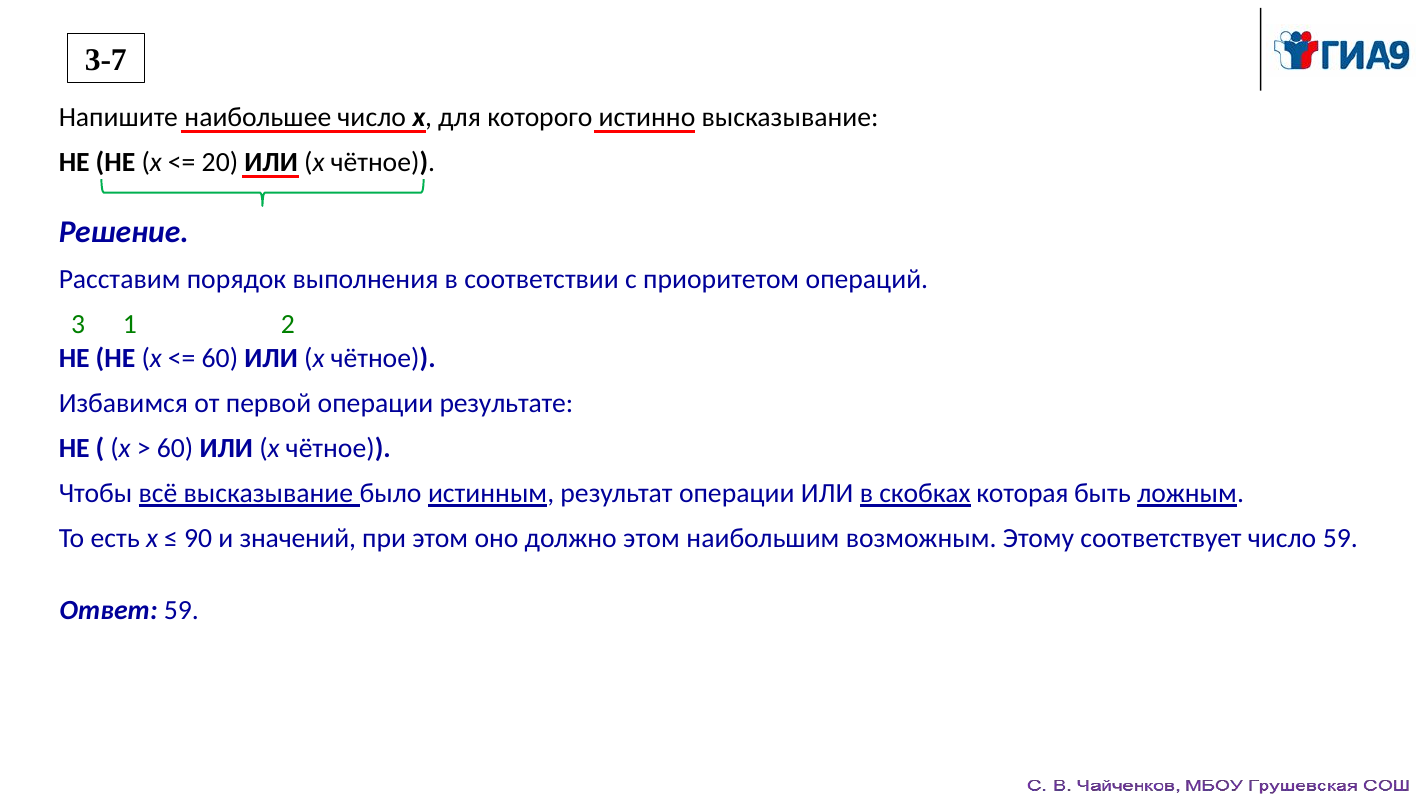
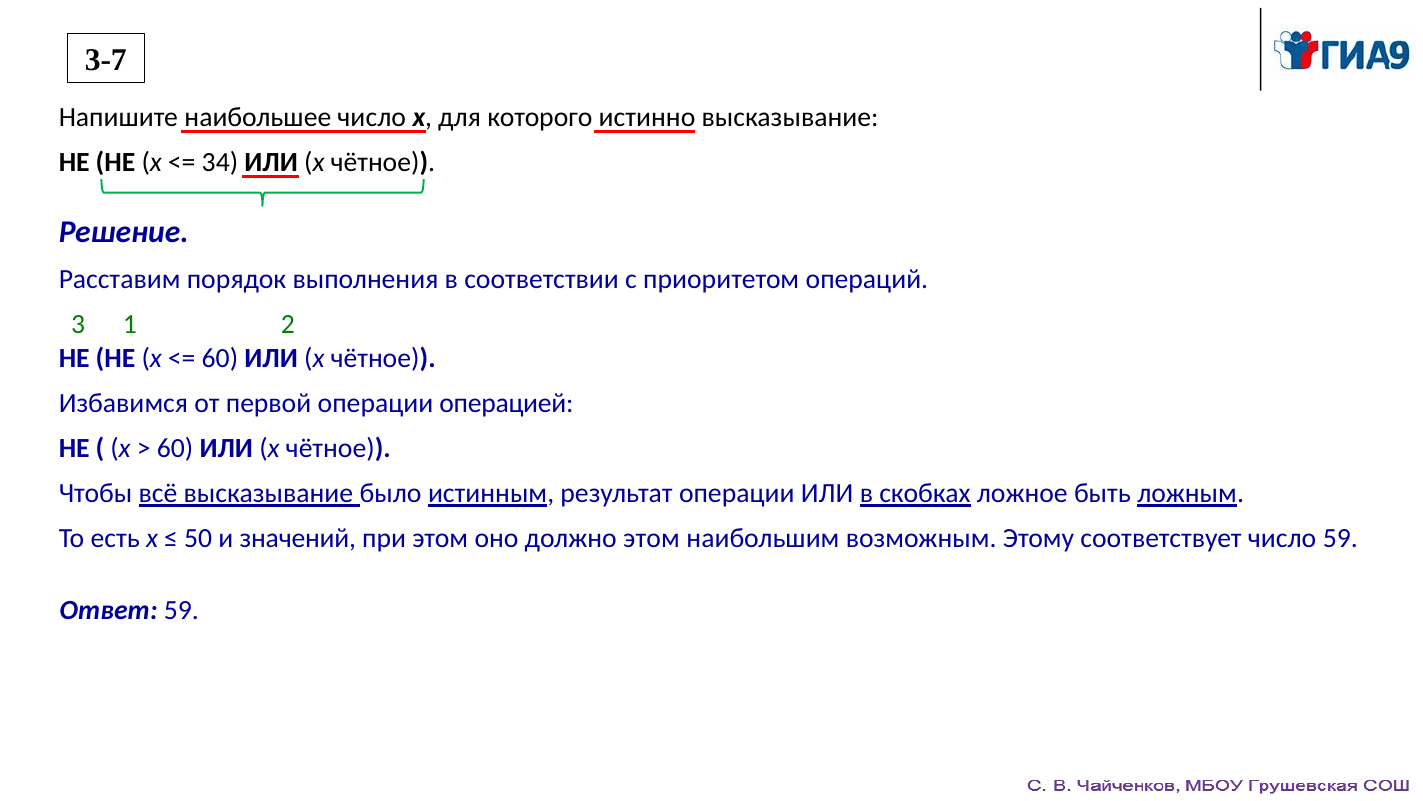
20: 20 -> 34
результате: результате -> операцией
которая: которая -> ложное
90: 90 -> 50
